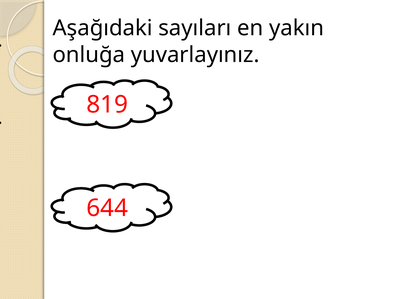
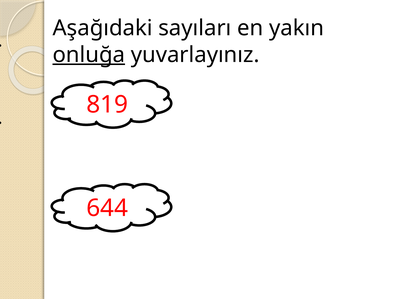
onluğa underline: none -> present
